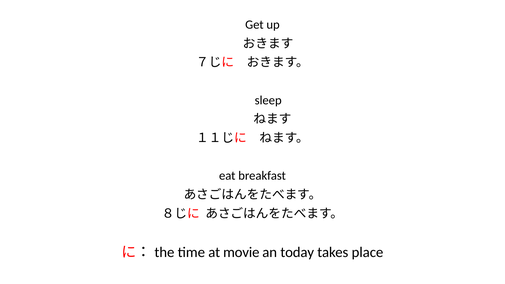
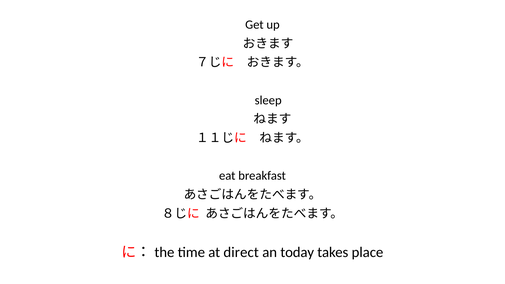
movie: movie -> direct
